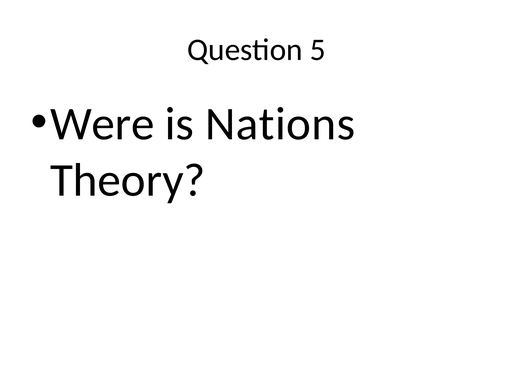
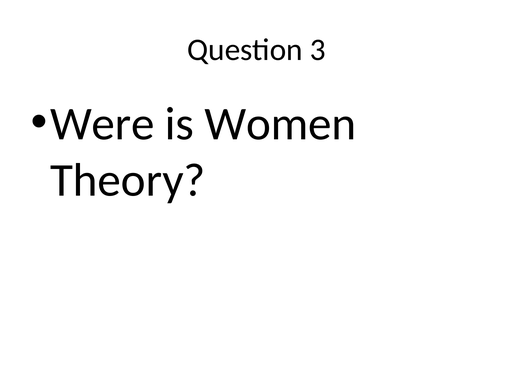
5: 5 -> 3
Nations: Nations -> Women
